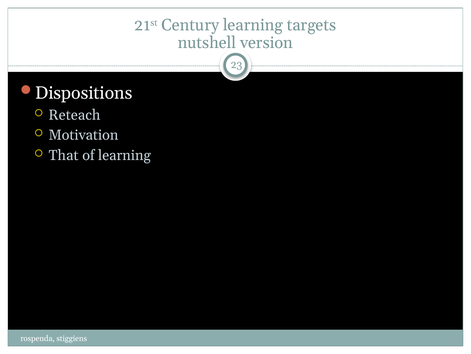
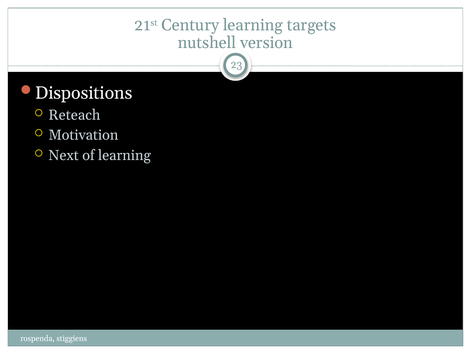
That: That -> Next
